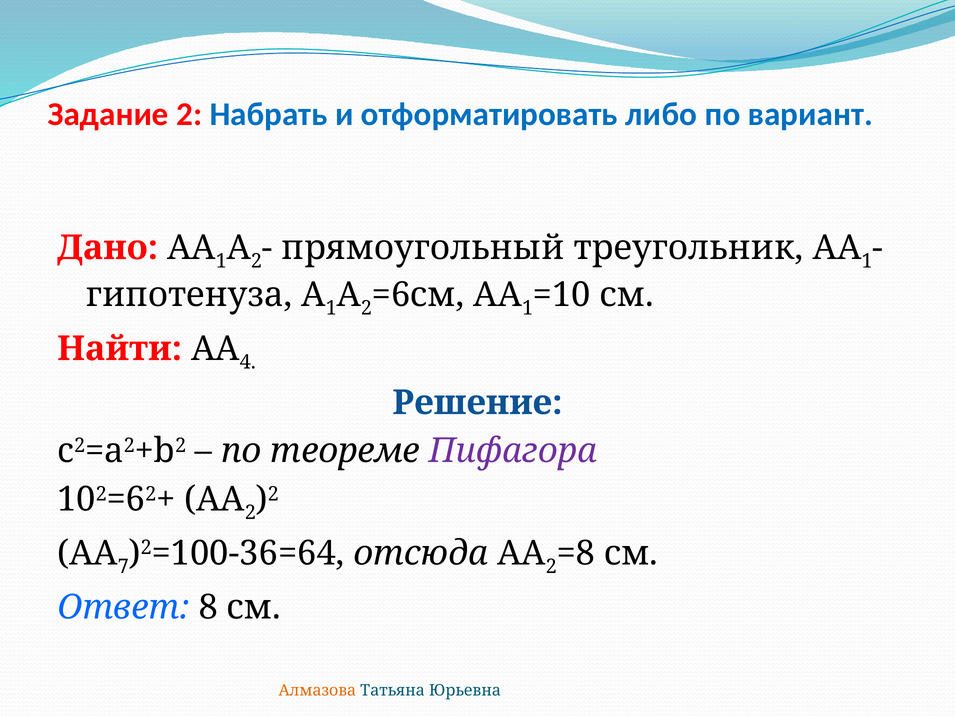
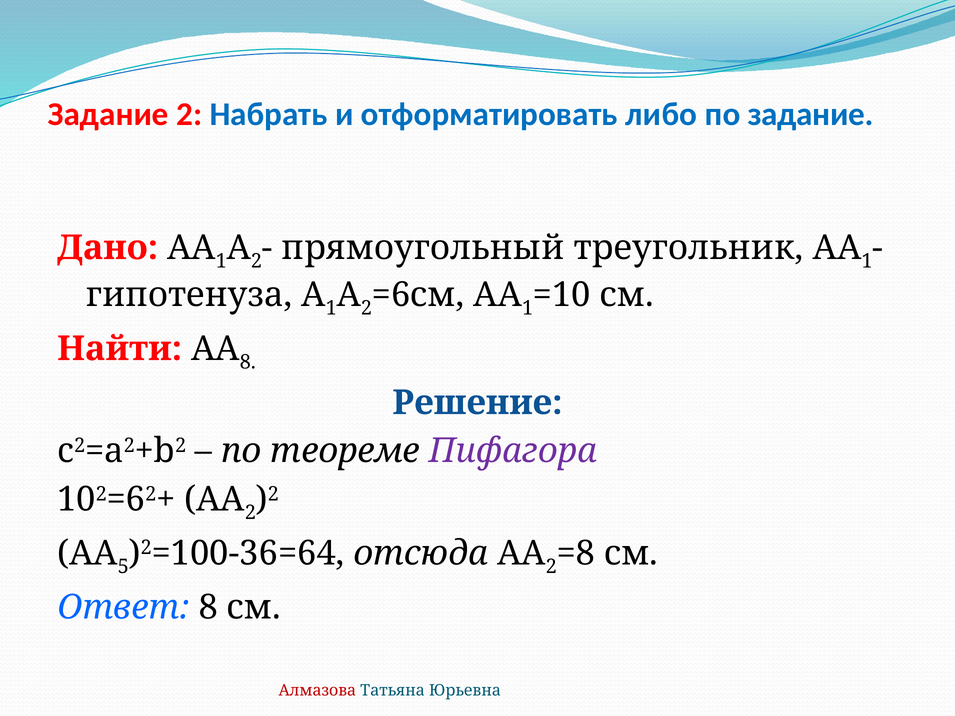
по вариант: вариант -> задание
4 at (248, 362): 4 -> 8
7: 7 -> 5
Алмазова colour: orange -> red
